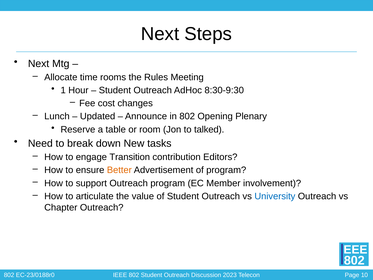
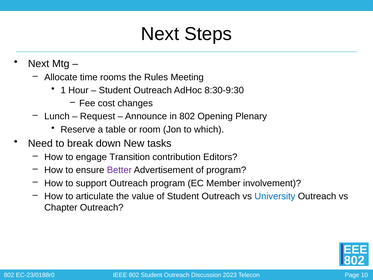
Updated: Updated -> Request
talked: talked -> which
Better colour: orange -> purple
